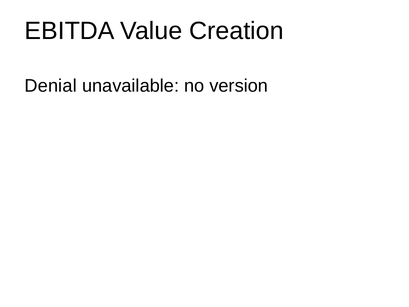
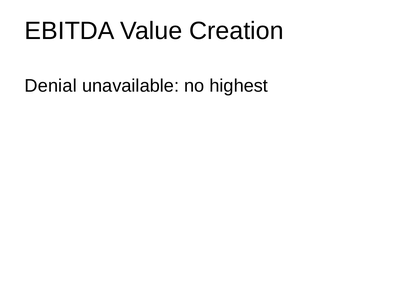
version: version -> highest
